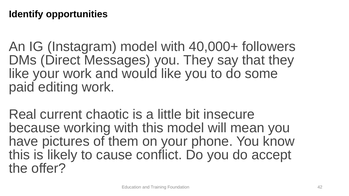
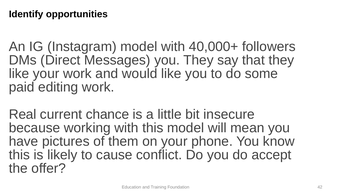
chaotic: chaotic -> chance
